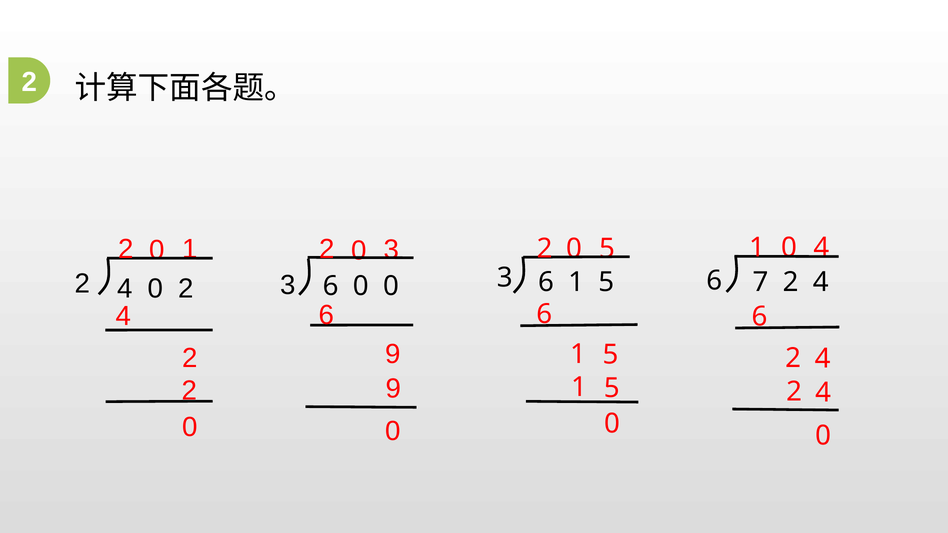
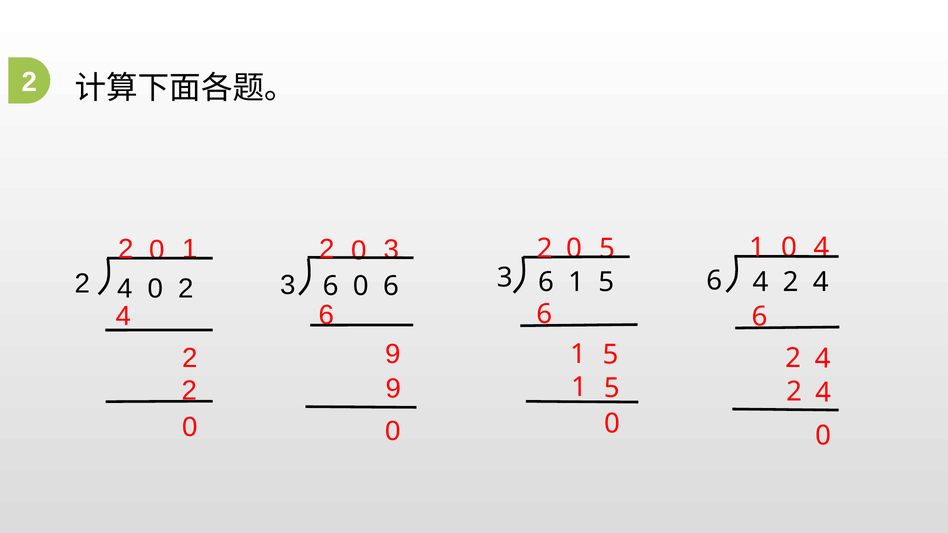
3 6 0 0: 0 -> 6
7 at (760, 282): 7 -> 4
